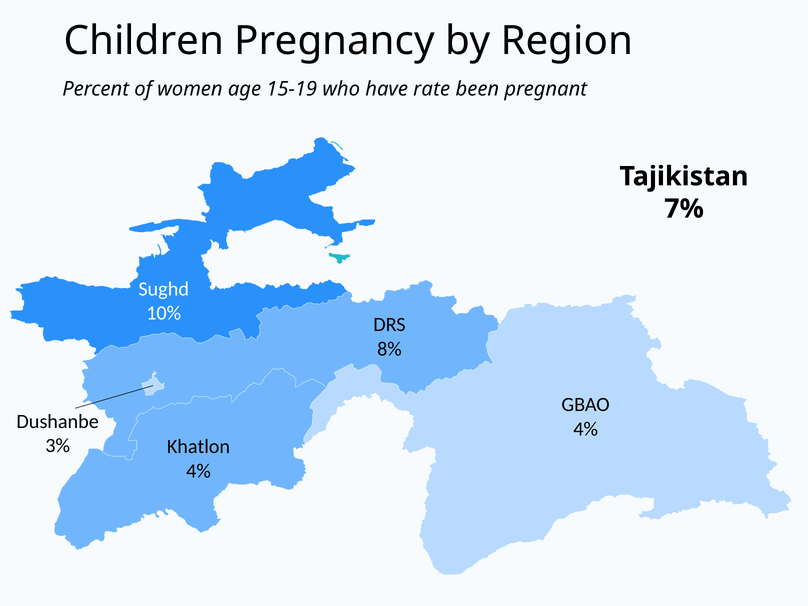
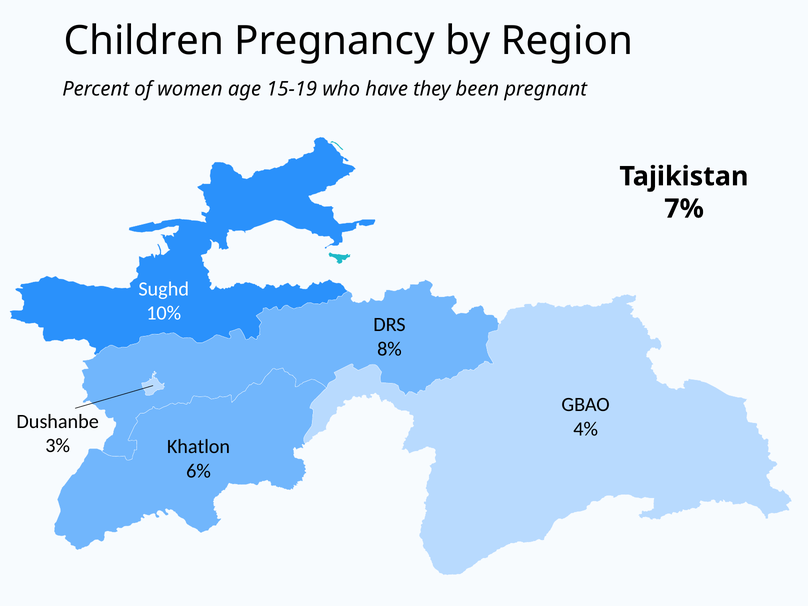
rate: rate -> they
4% at (199, 471): 4% -> 6%
